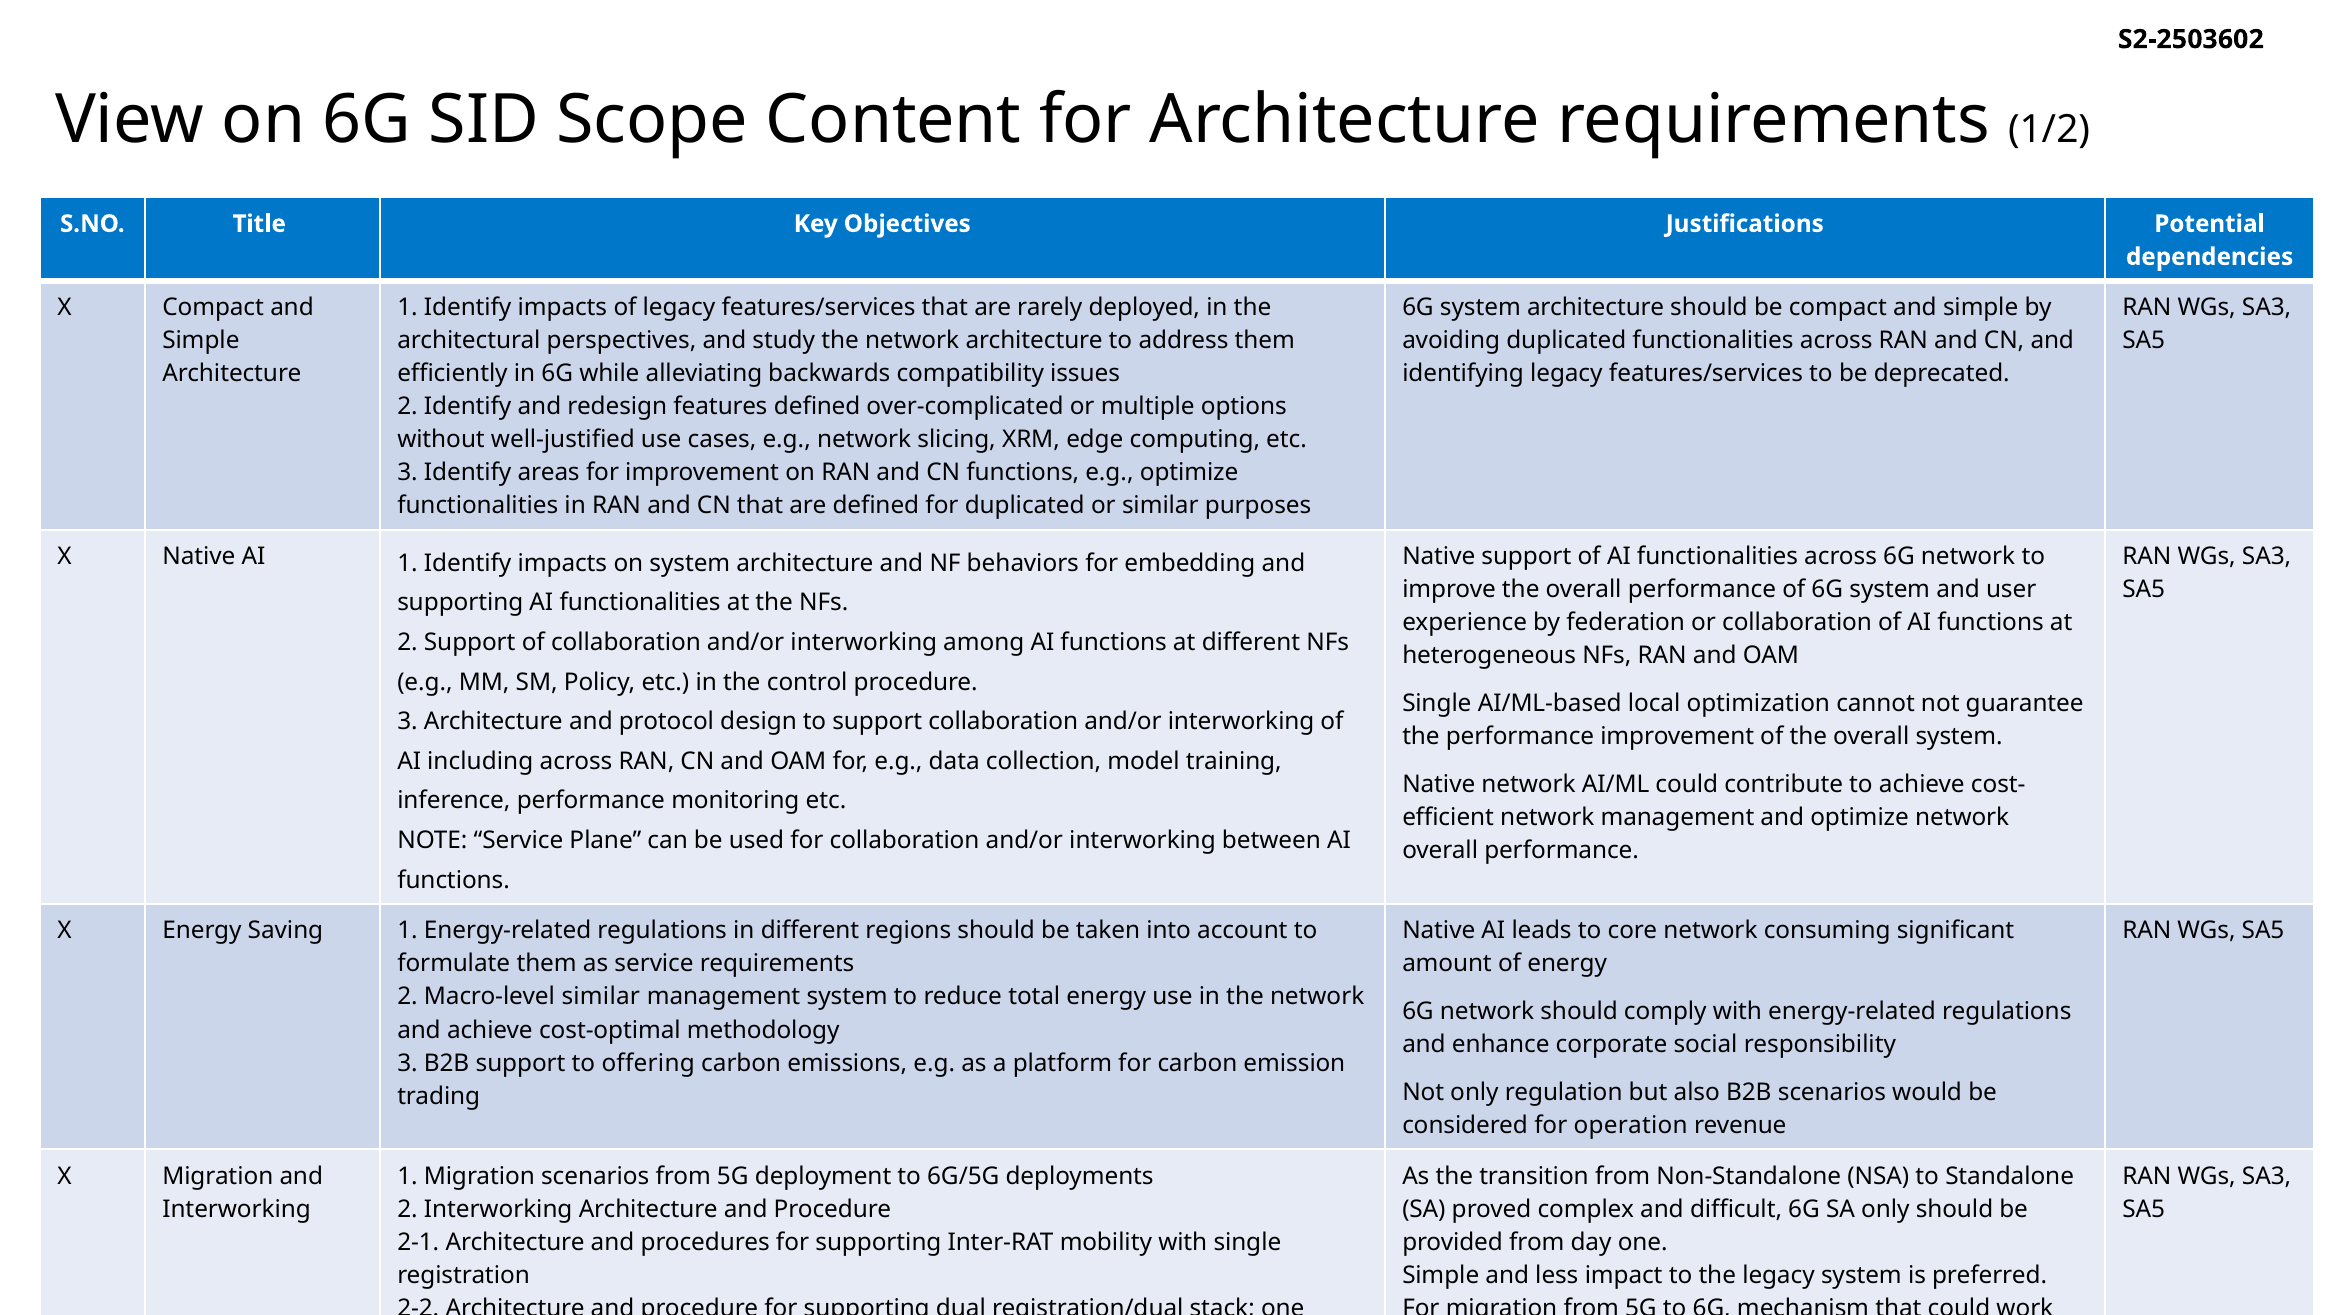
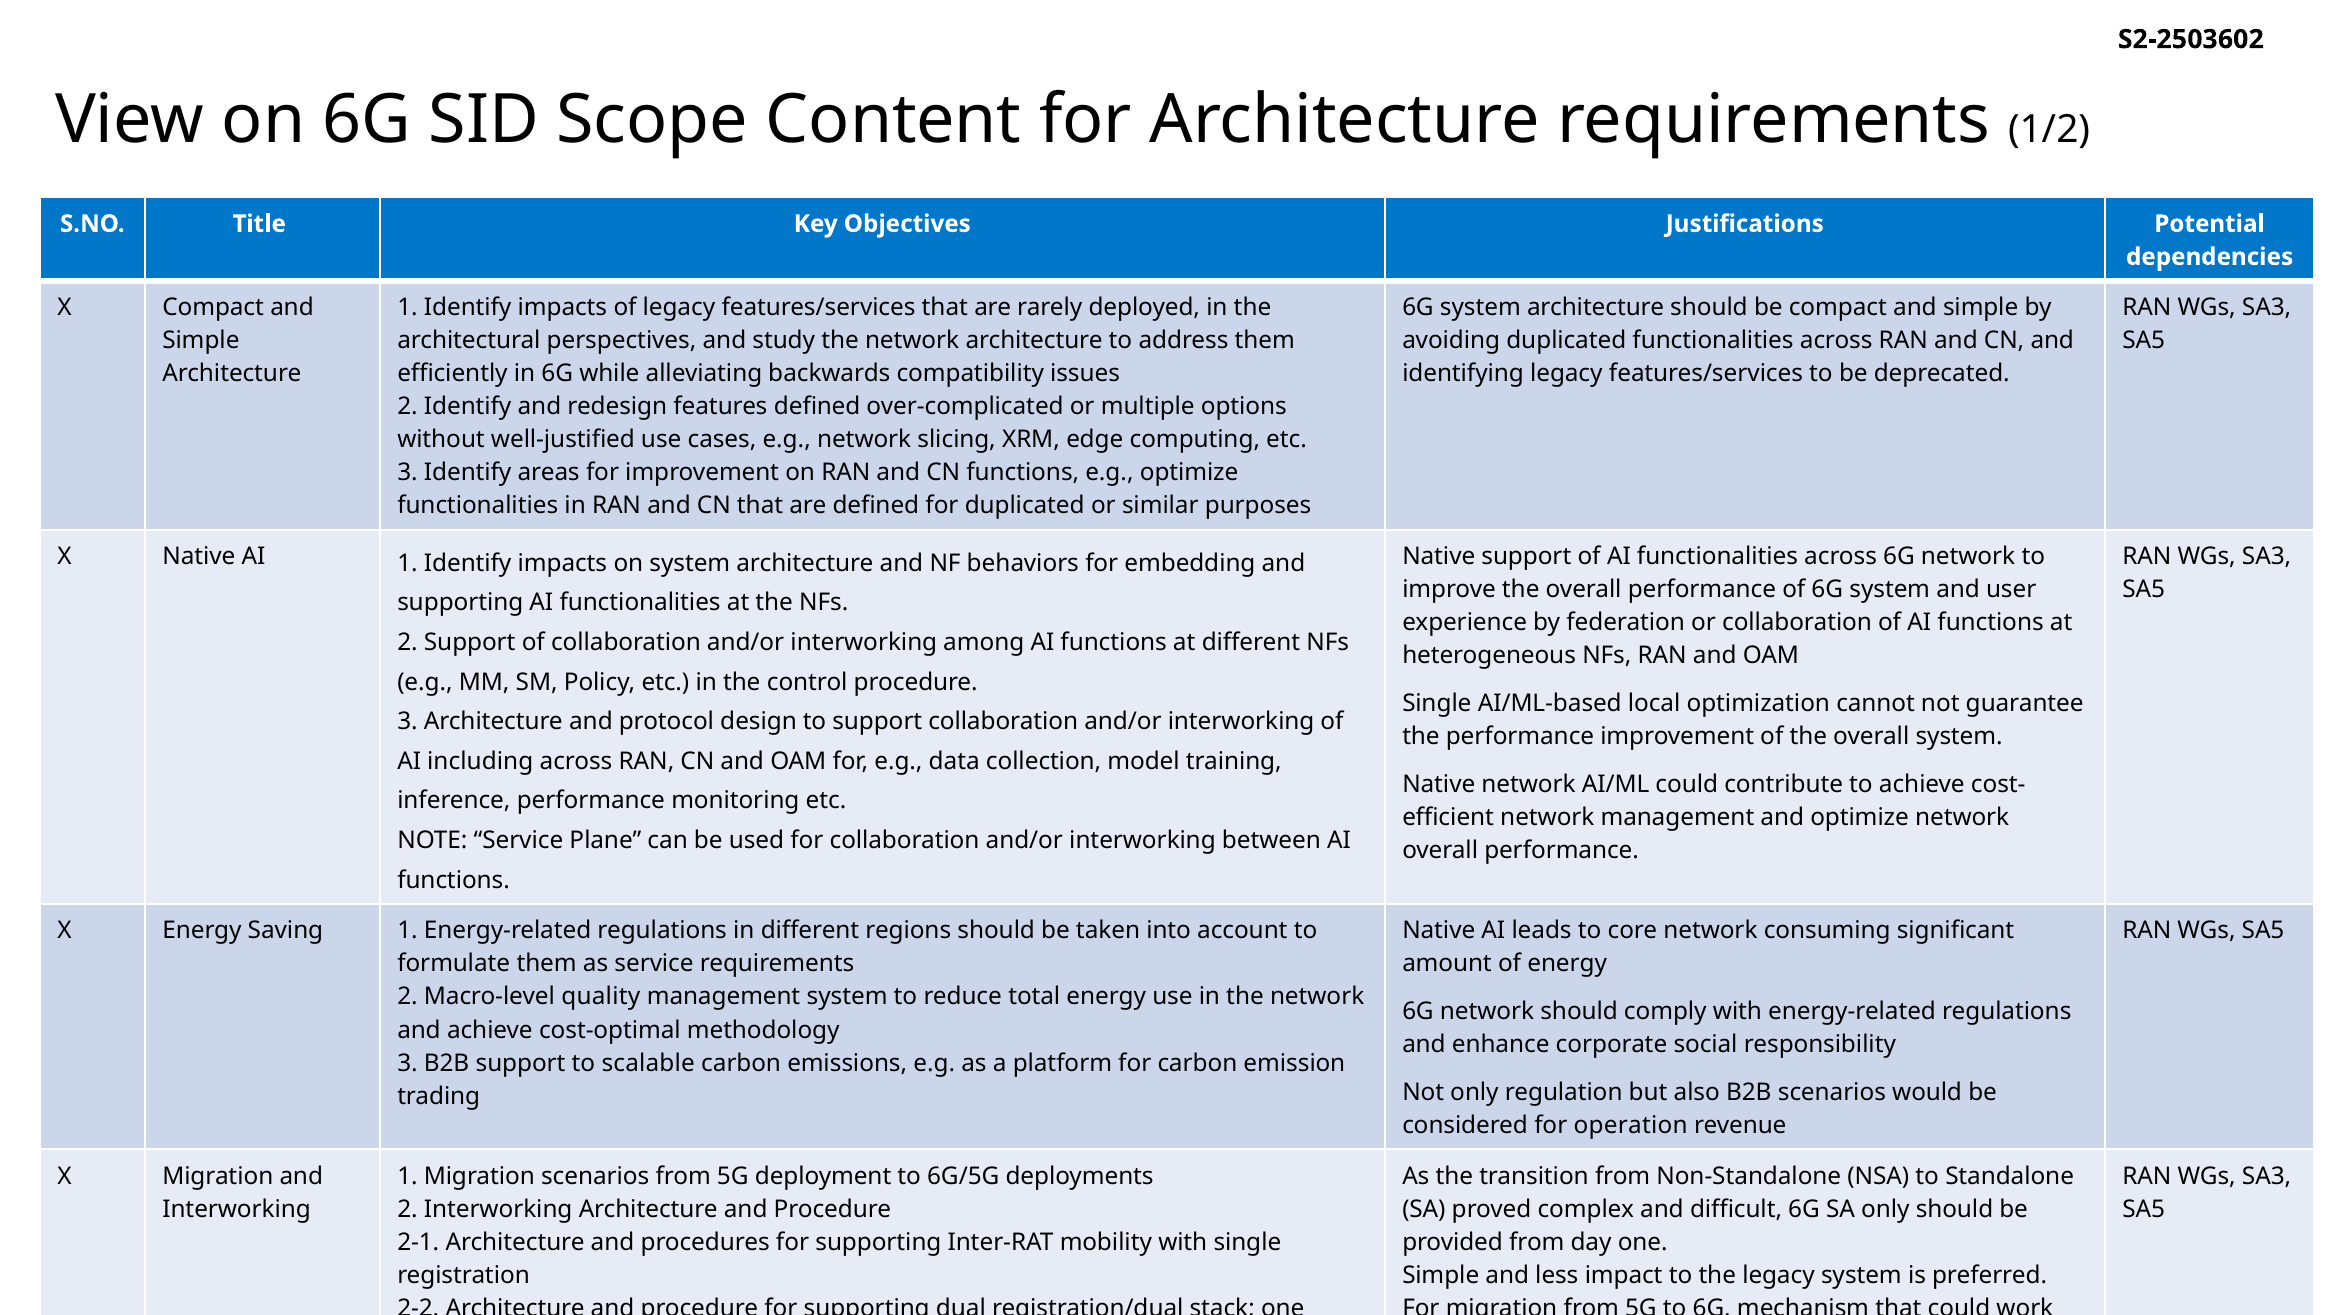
Macro-level similar: similar -> quality
offering: offering -> scalable
